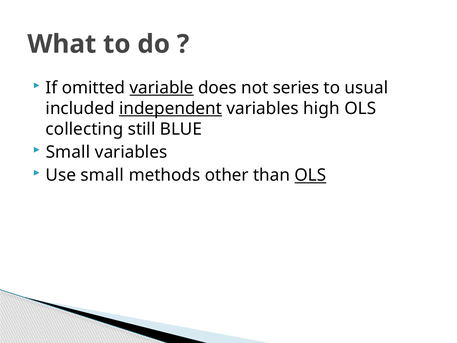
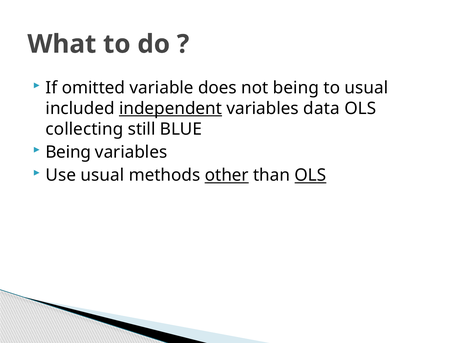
variable underline: present -> none
not series: series -> being
high: high -> data
Small at (68, 152): Small -> Being
Use small: small -> usual
other underline: none -> present
